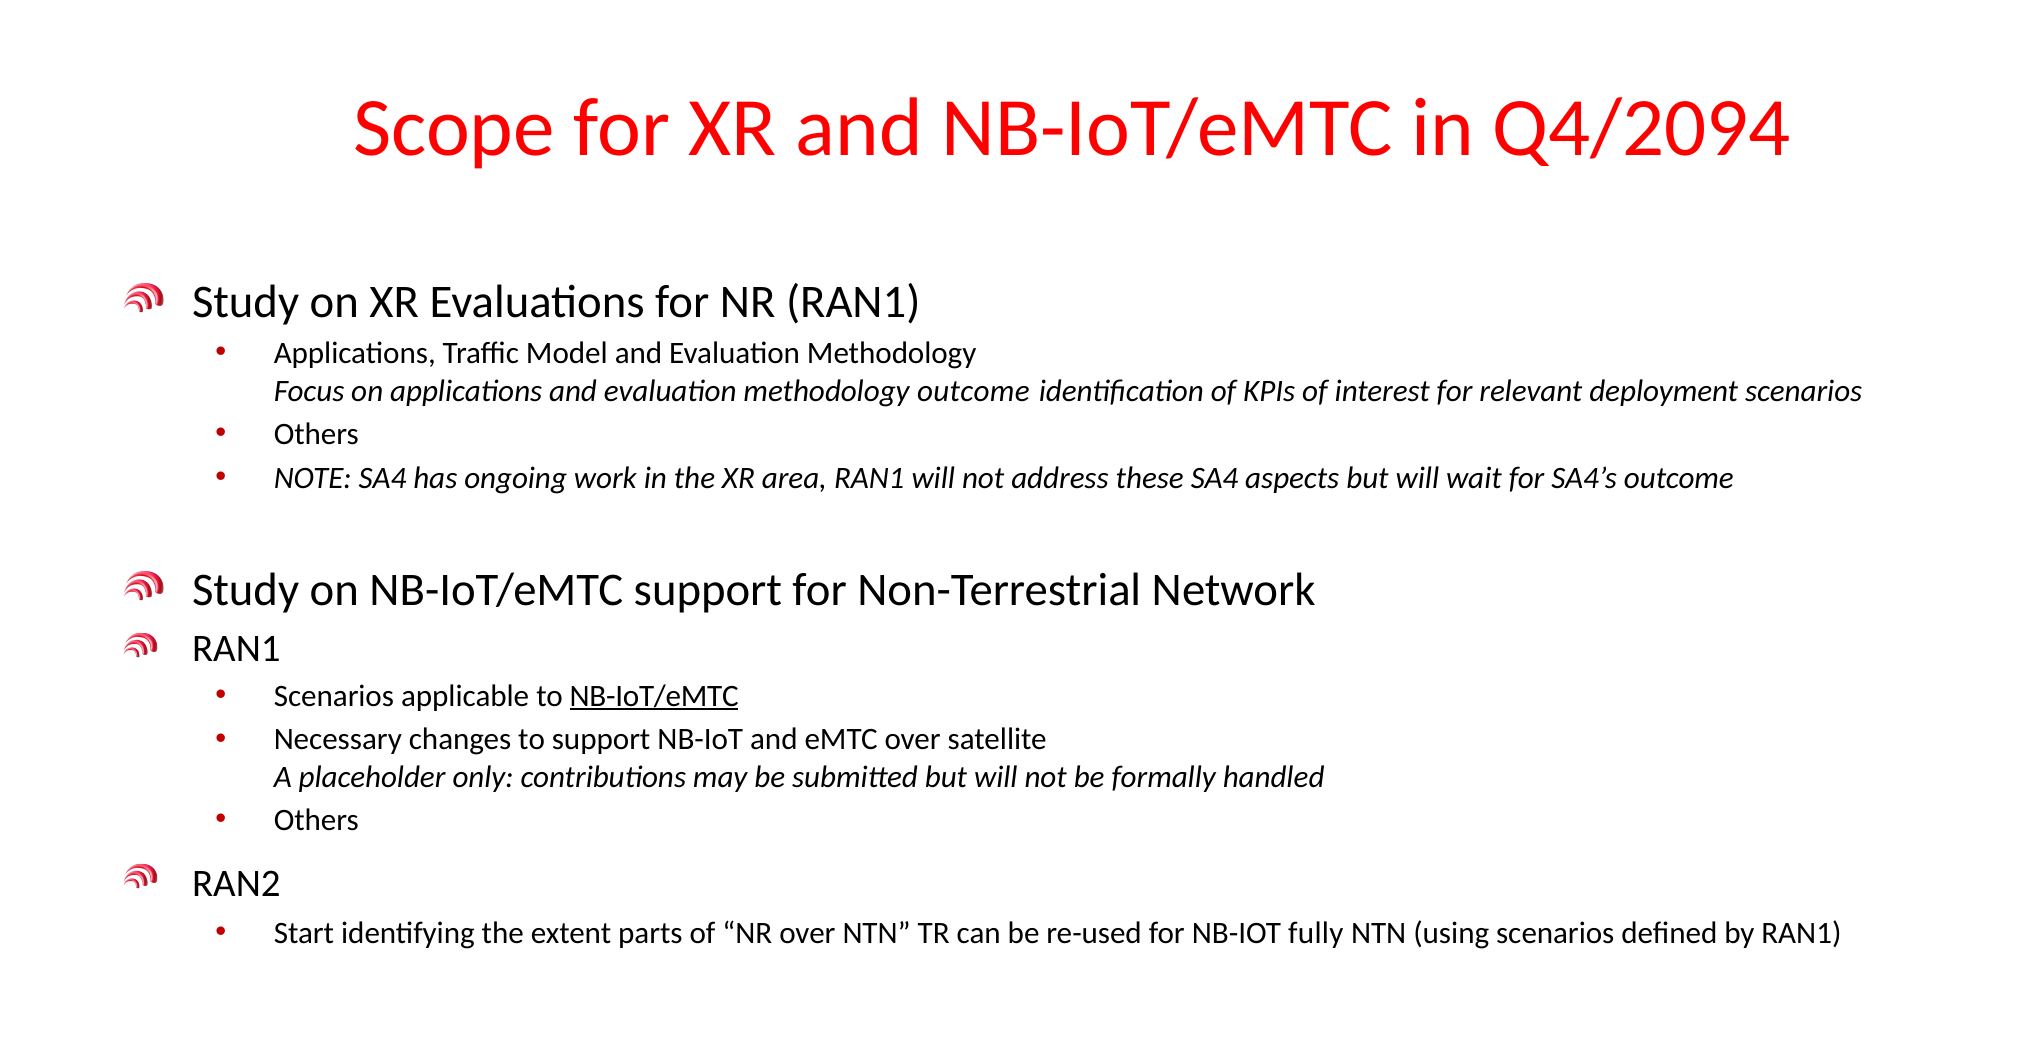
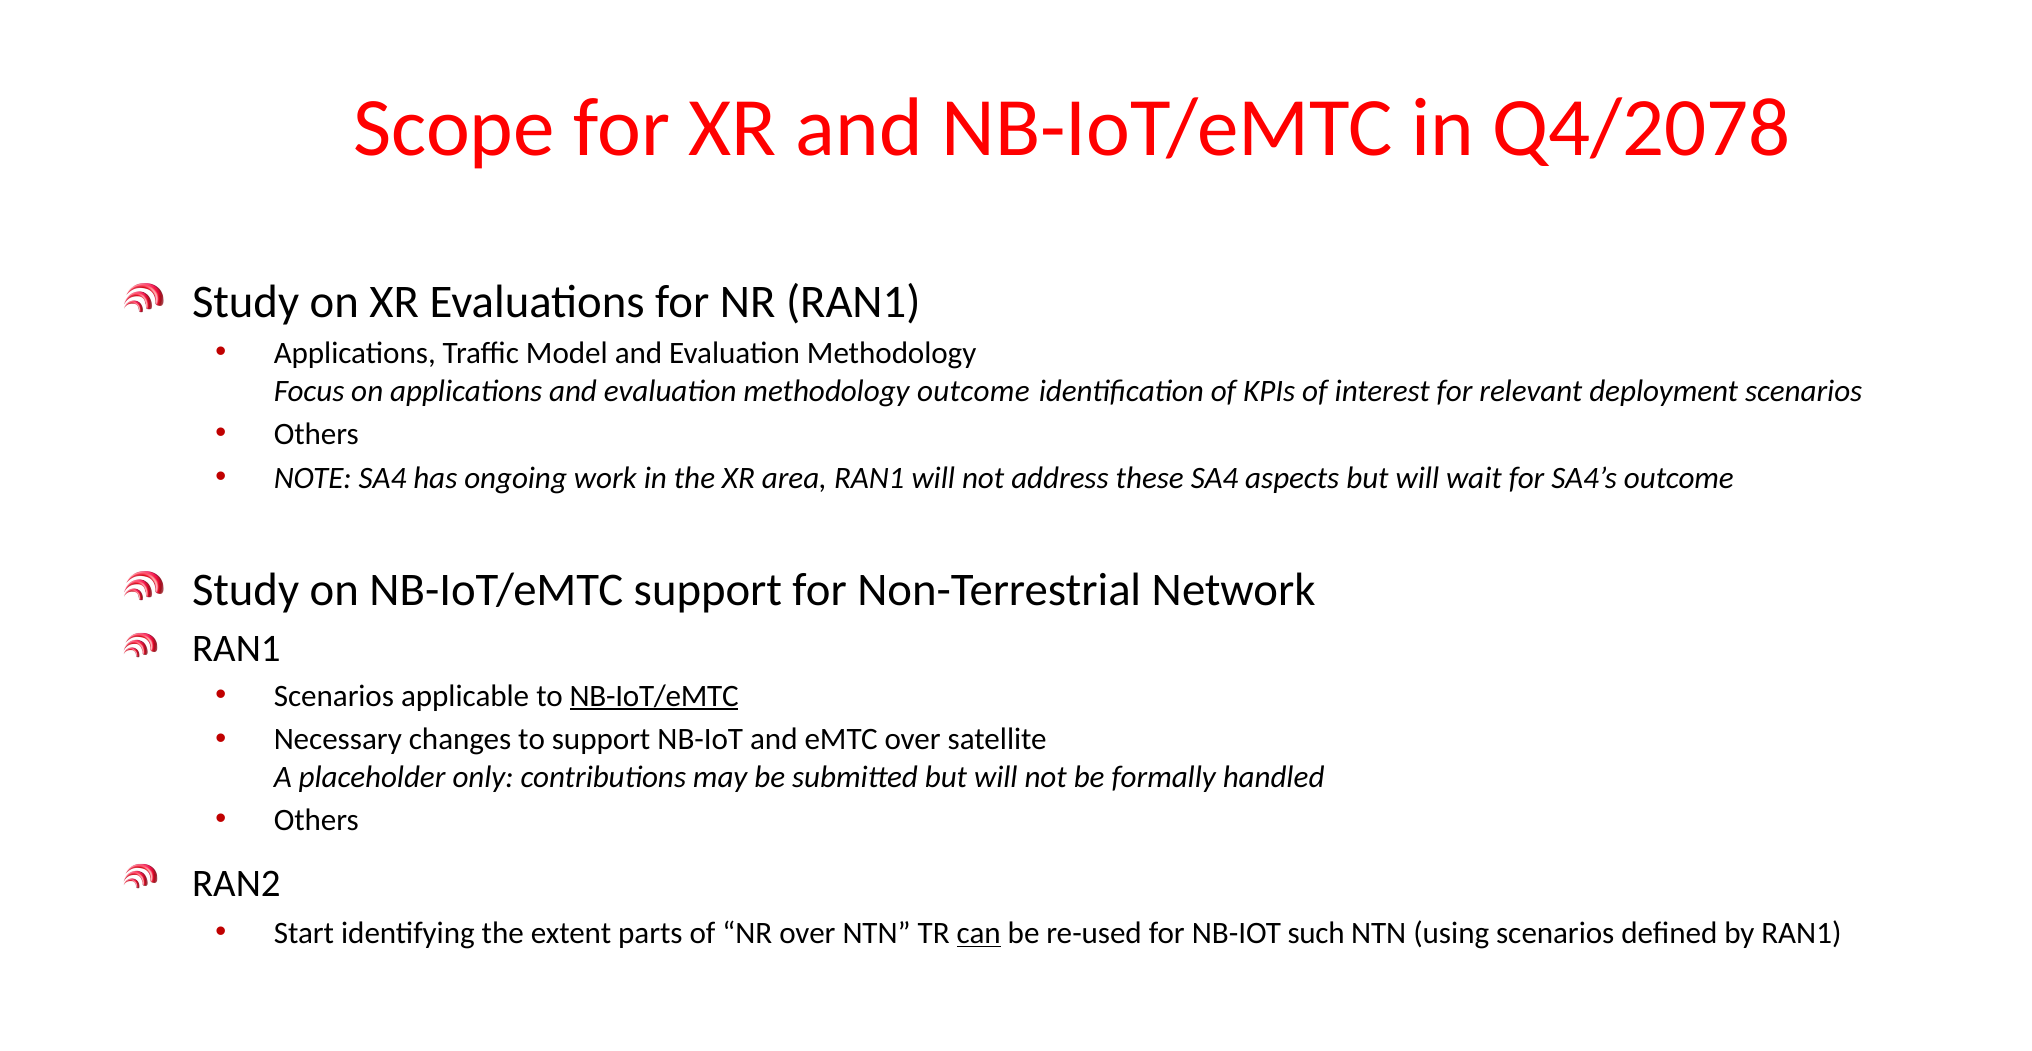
Q4/2094: Q4/2094 -> Q4/2078
can underline: none -> present
fully: fully -> such
